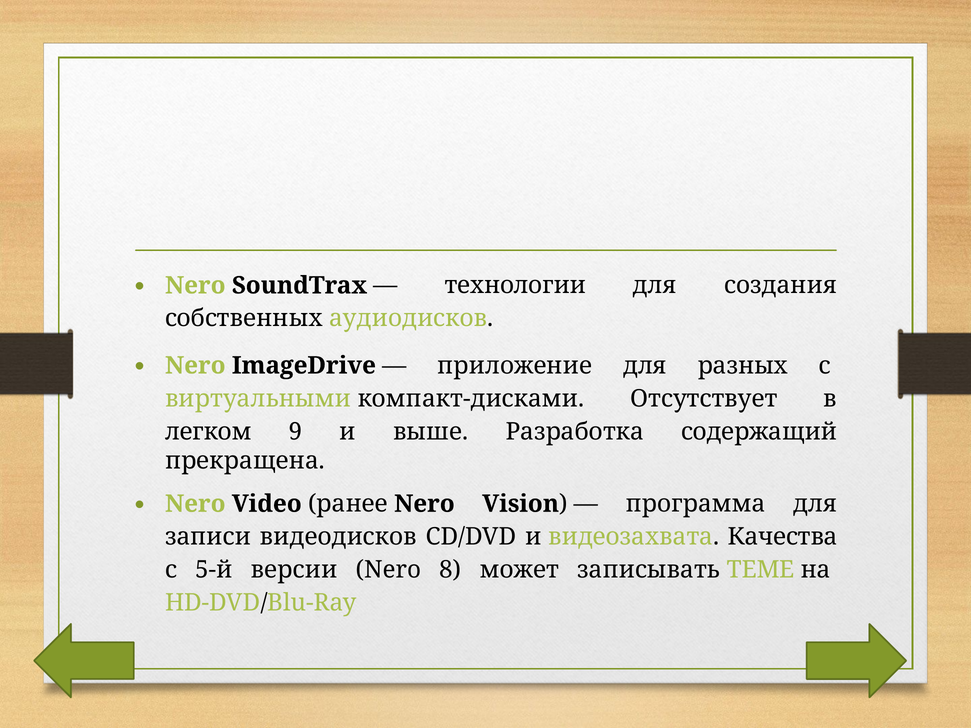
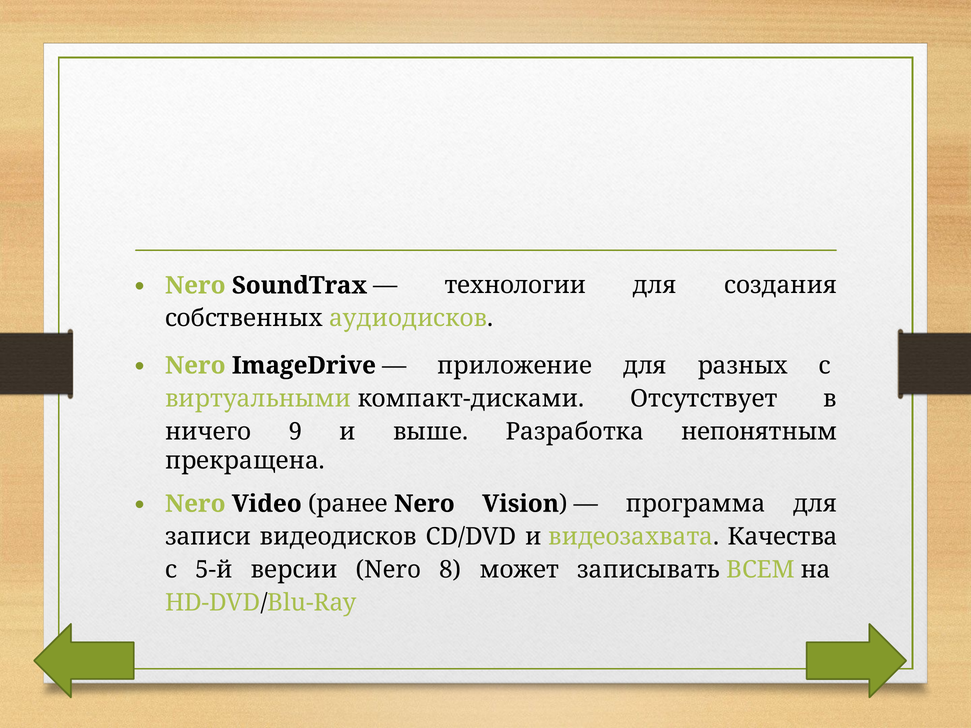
легком: легком -> ничего
содержащий: содержащий -> непонятным
ТЕМЕ: ТЕМЕ -> ВСЕМ
